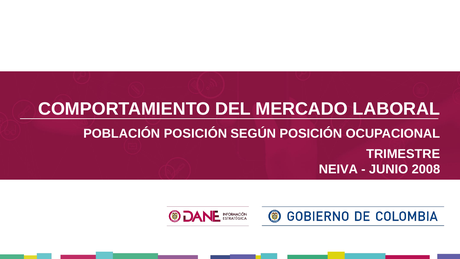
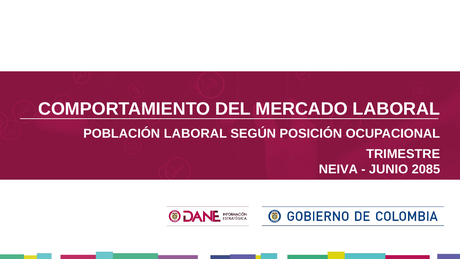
POBLACIÓN POSICIÓN: POSICIÓN -> LABORAL
2008: 2008 -> 2085
